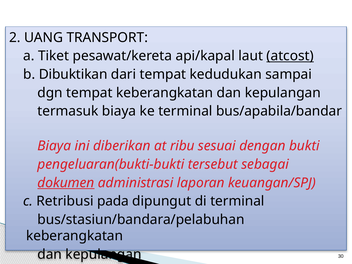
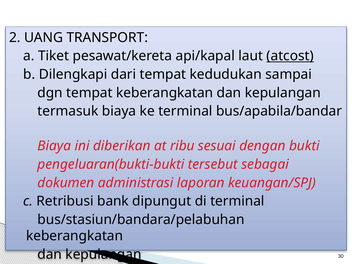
Dibuktikan: Dibuktikan -> Dilengkapi
dokumen underline: present -> none
pada: pada -> bank
